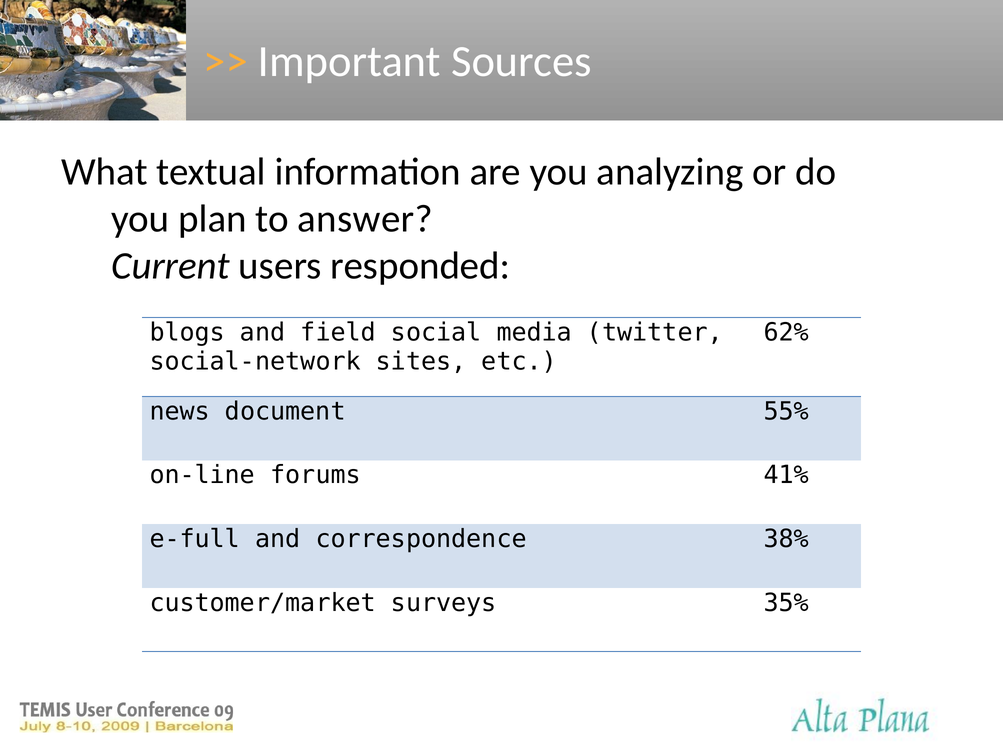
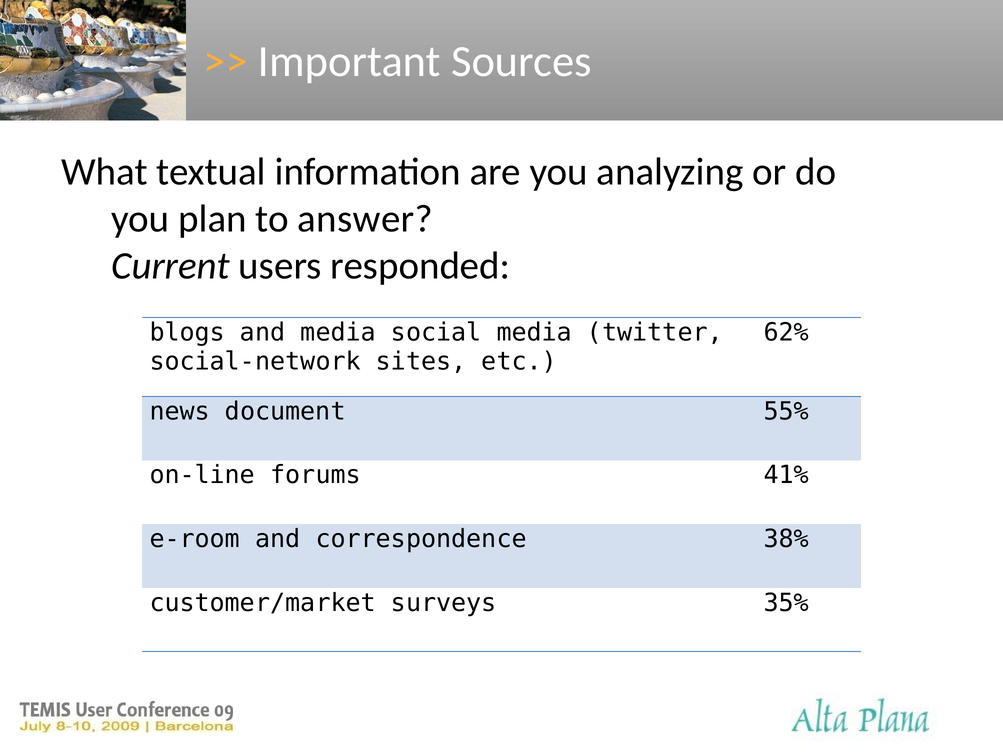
and field: field -> media
e-full: e-full -> e-room
